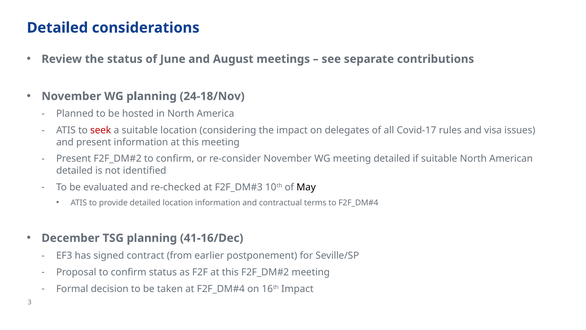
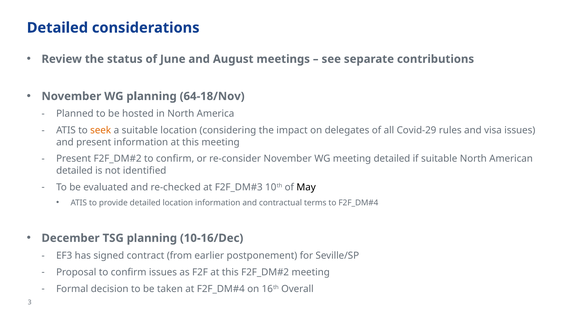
24-18/Nov: 24-18/Nov -> 64-18/Nov
seek colour: red -> orange
Covid-17: Covid-17 -> Covid-29
41-16/Dec: 41-16/Dec -> 10-16/Dec
confirm status: status -> issues
16th Impact: Impact -> Overall
